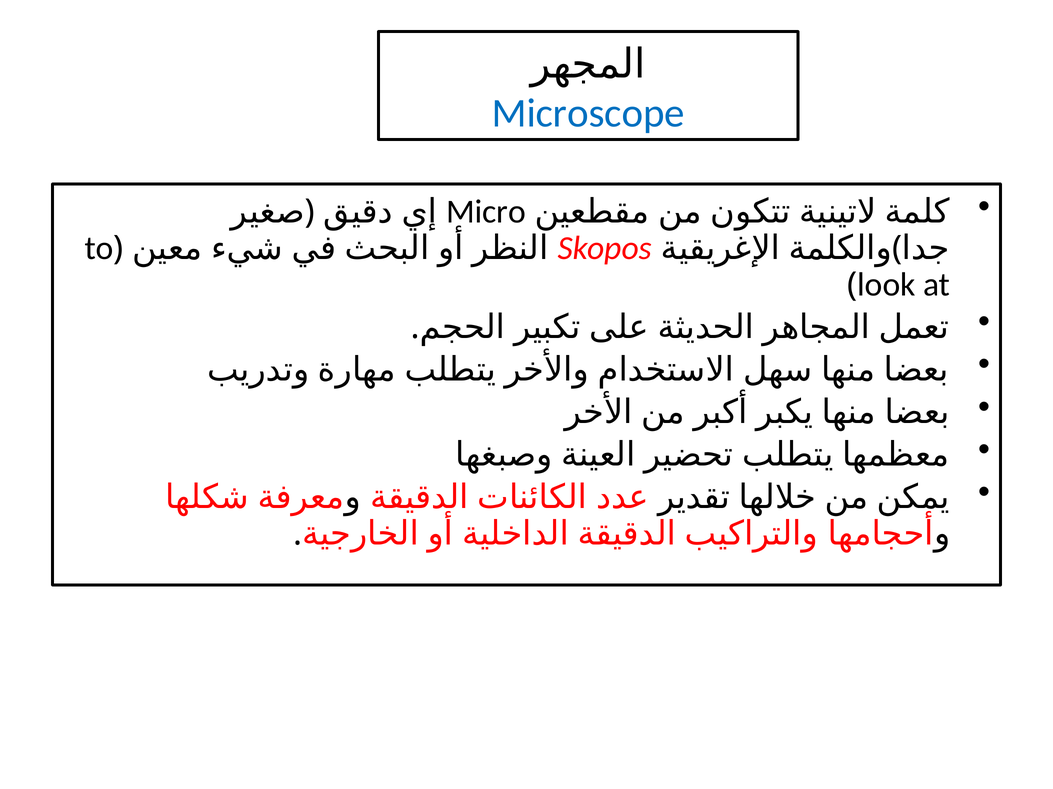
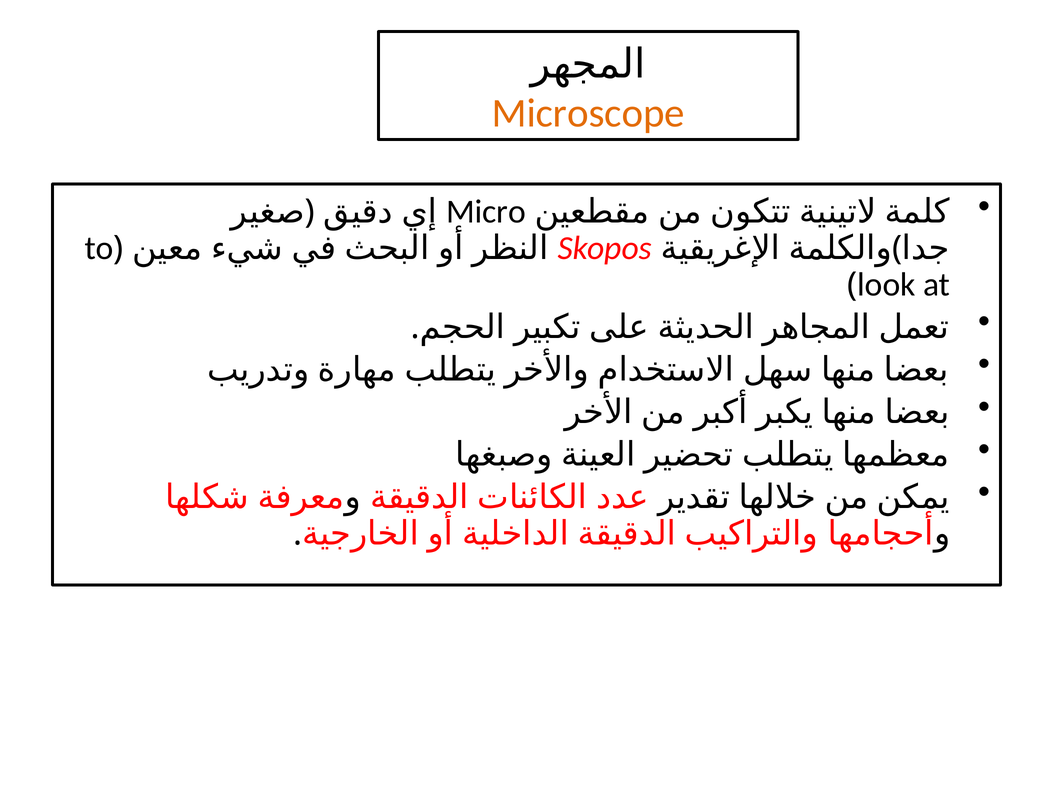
Microscope colour: blue -> orange
